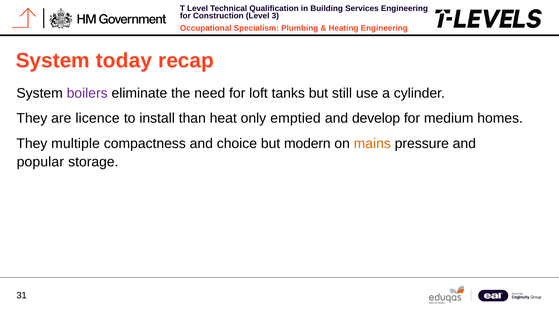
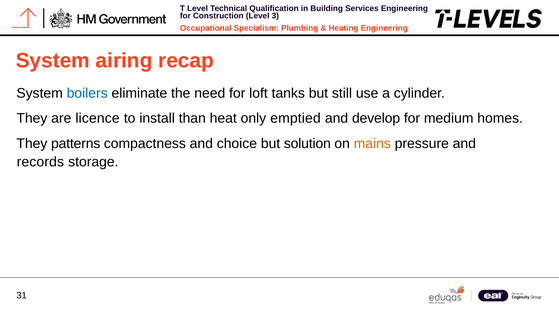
today: today -> airing
boilers colour: purple -> blue
multiple: multiple -> patterns
modern: modern -> solution
popular: popular -> records
